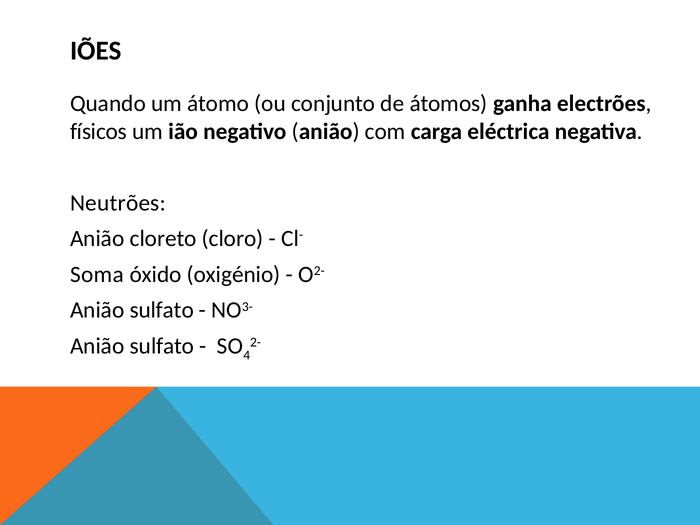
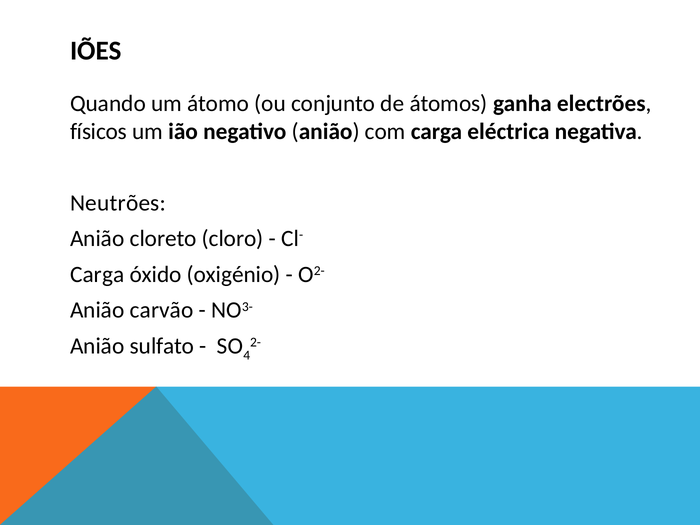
Soma at (97, 274): Soma -> Carga
sulfato at (162, 310): sulfato -> carvão
